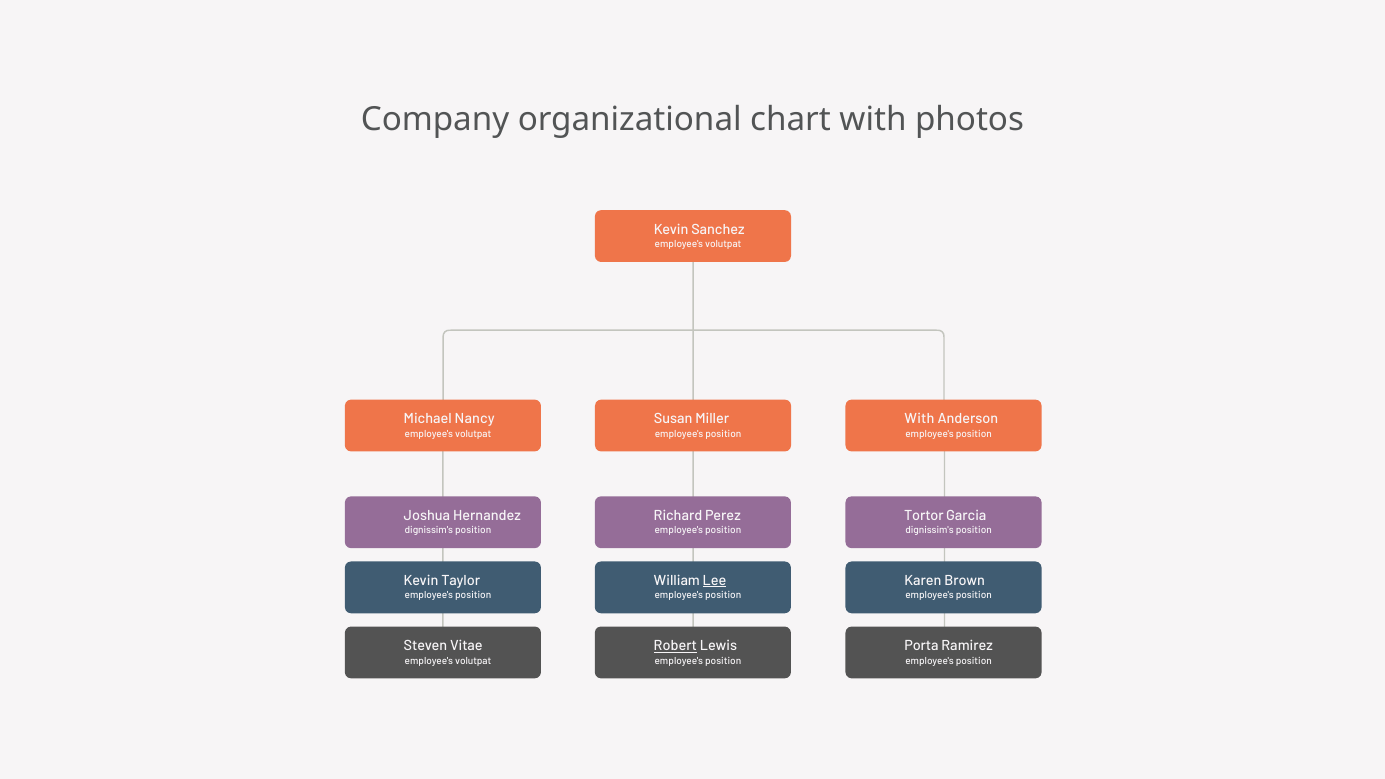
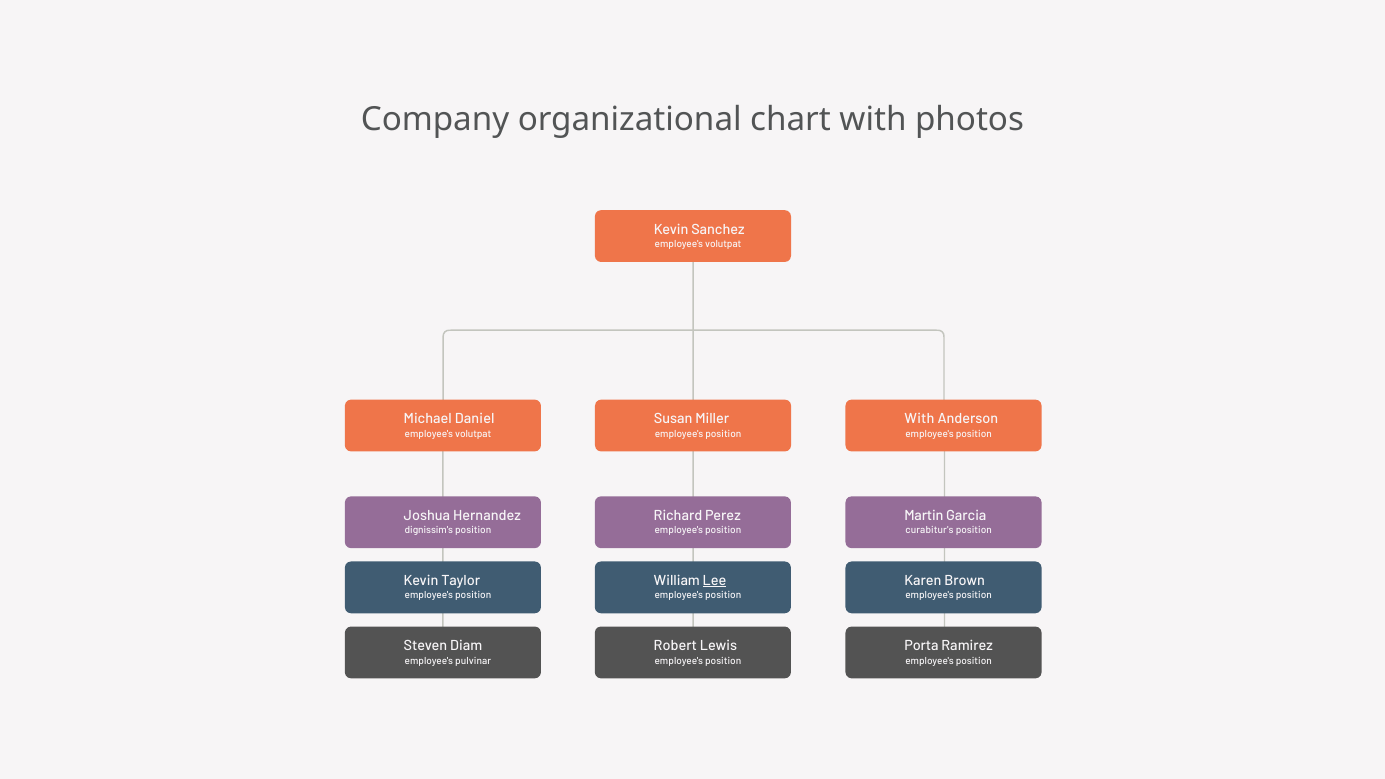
Nancy: Nancy -> Daniel
Tortor: Tortor -> Martin
dignissim's at (930, 531): dignissim's -> curabitur's
Vitae: Vitae -> Diam
Robert underline: present -> none
volutpat at (473, 661): volutpat -> pulvinar
